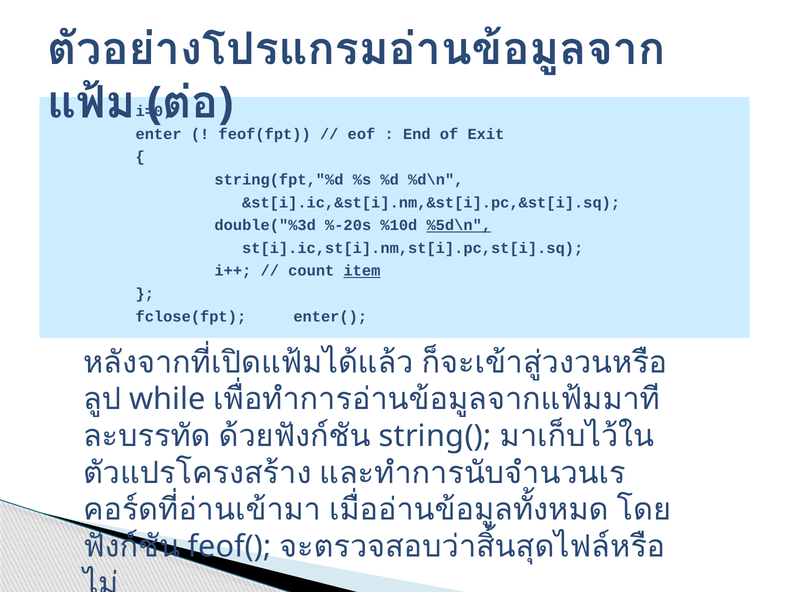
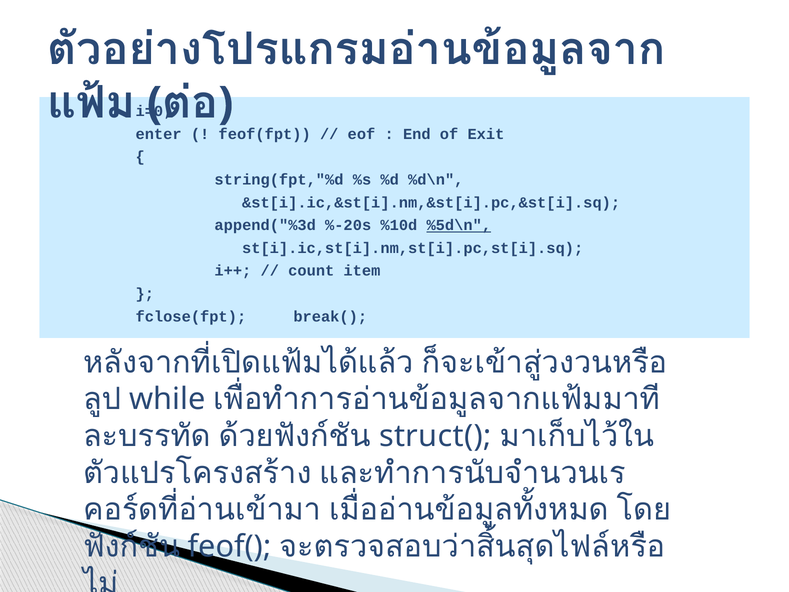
double("%3d: double("%3d -> append("%3d
item underline: present -> none
enter(: enter( -> break(
string(: string( -> struct(
